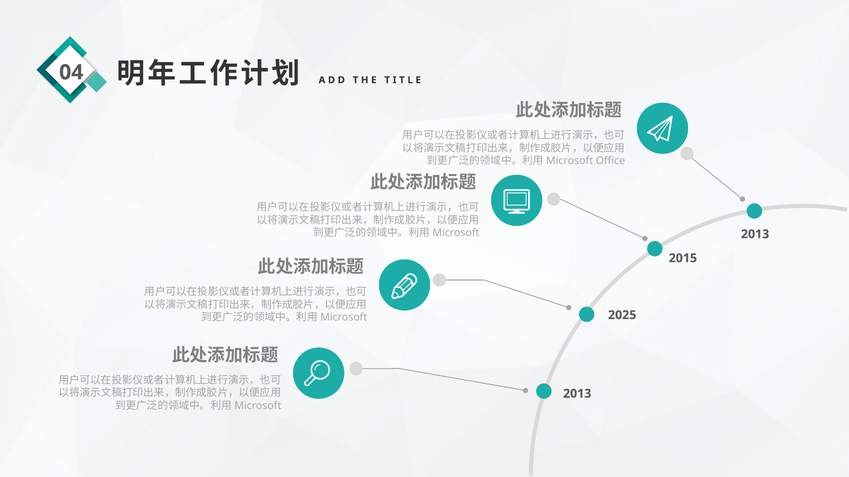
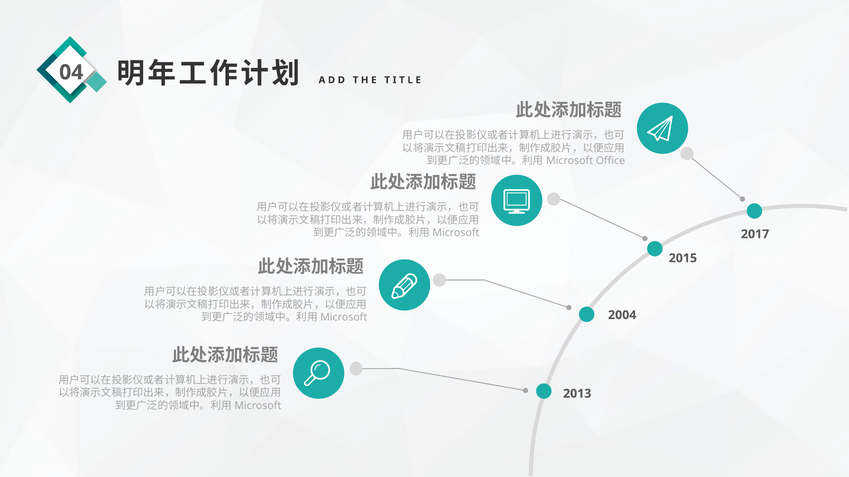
2013 at (755, 234): 2013 -> 2017
2025: 2025 -> 2004
